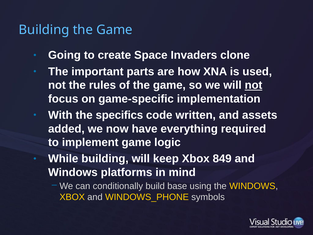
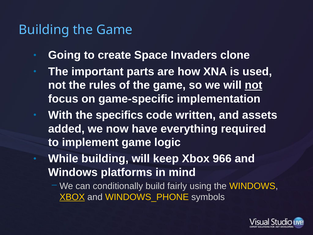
849: 849 -> 966
base: base -> fairly
XBOX at (72, 197) underline: none -> present
